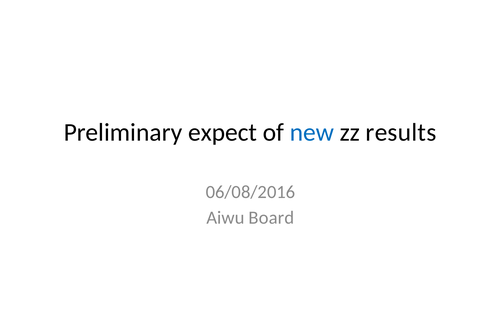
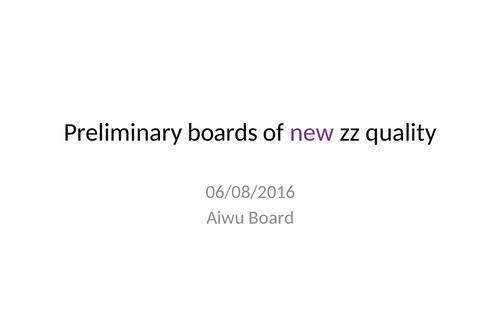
expect: expect -> boards
new colour: blue -> purple
results: results -> quality
